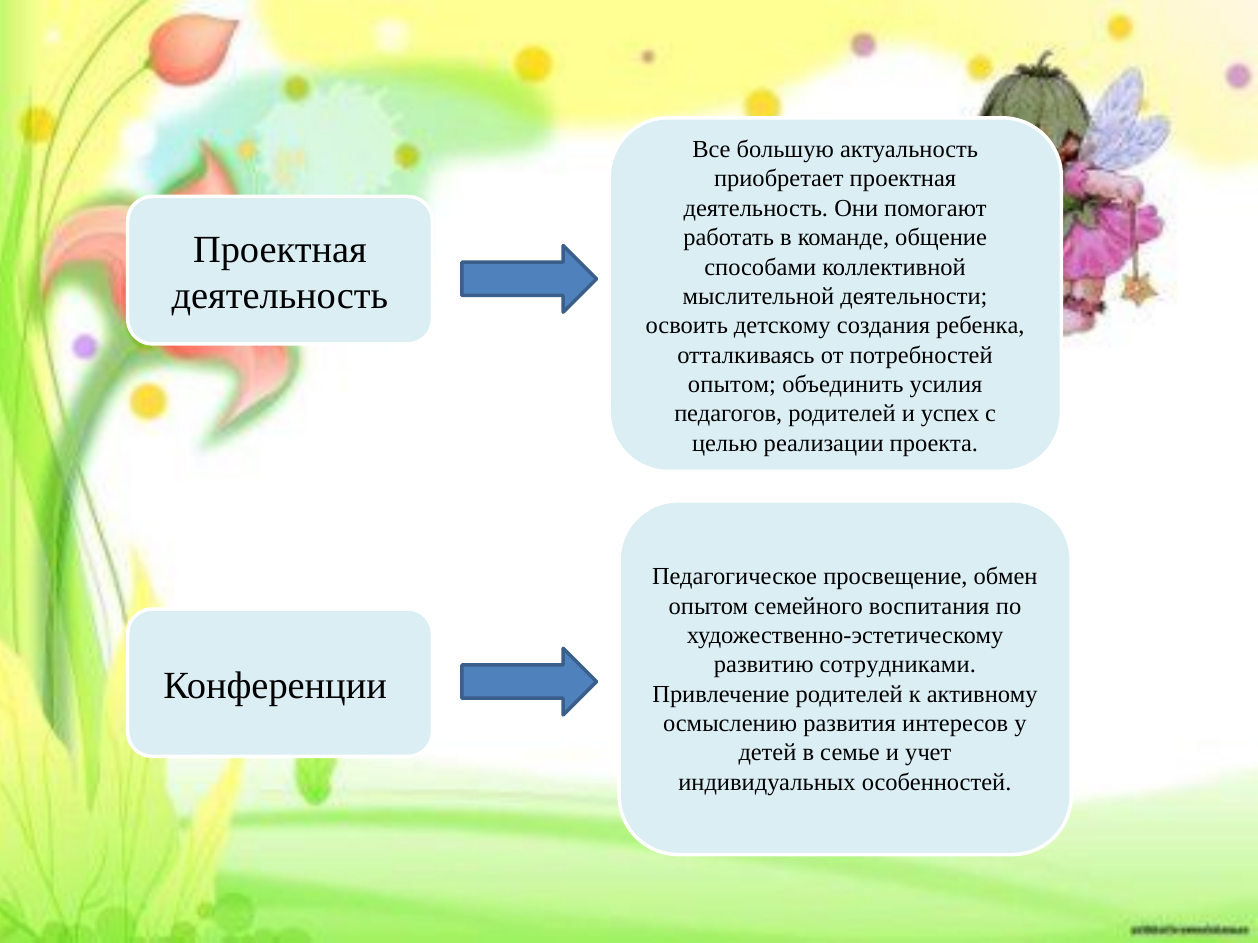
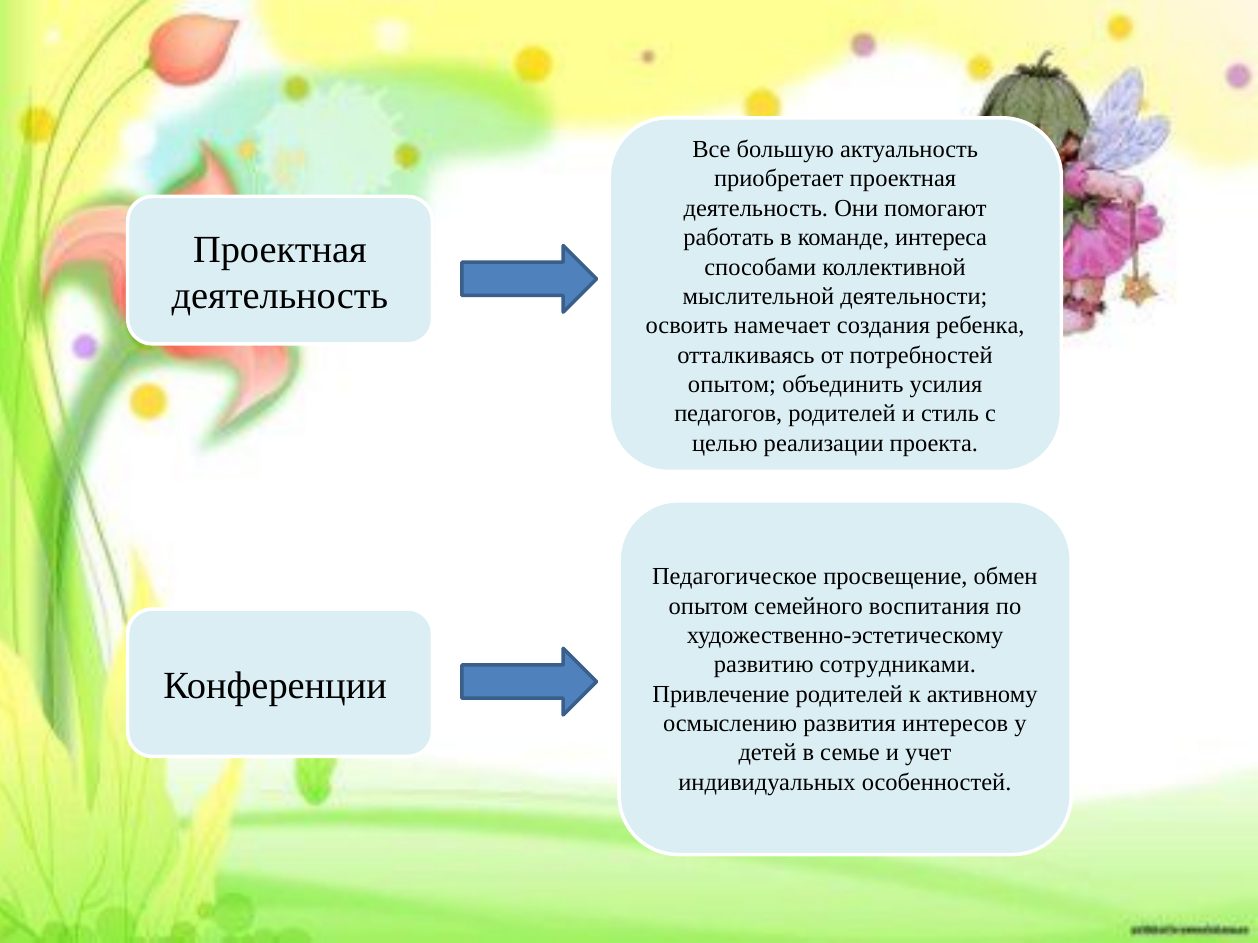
общение: общение -> интереса
детскому: детскому -> намечает
успех: успех -> стиль
